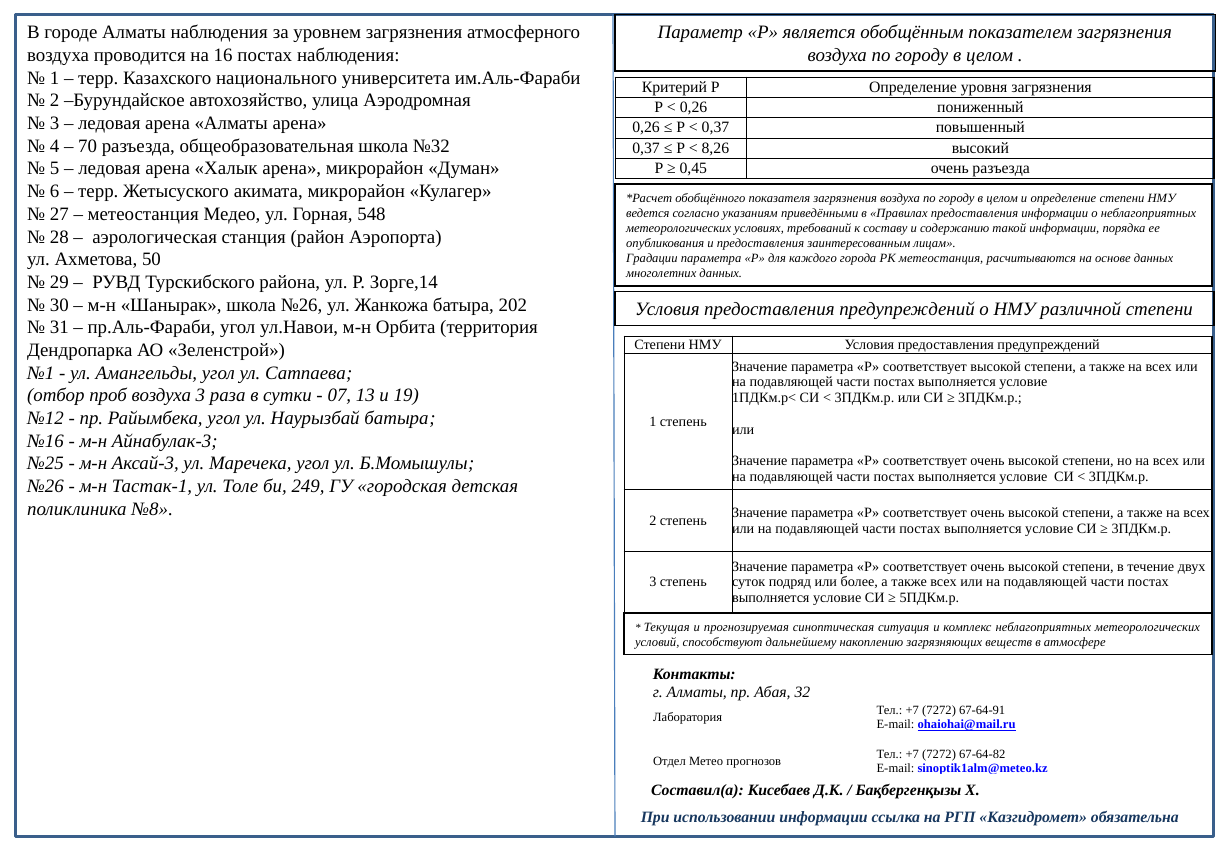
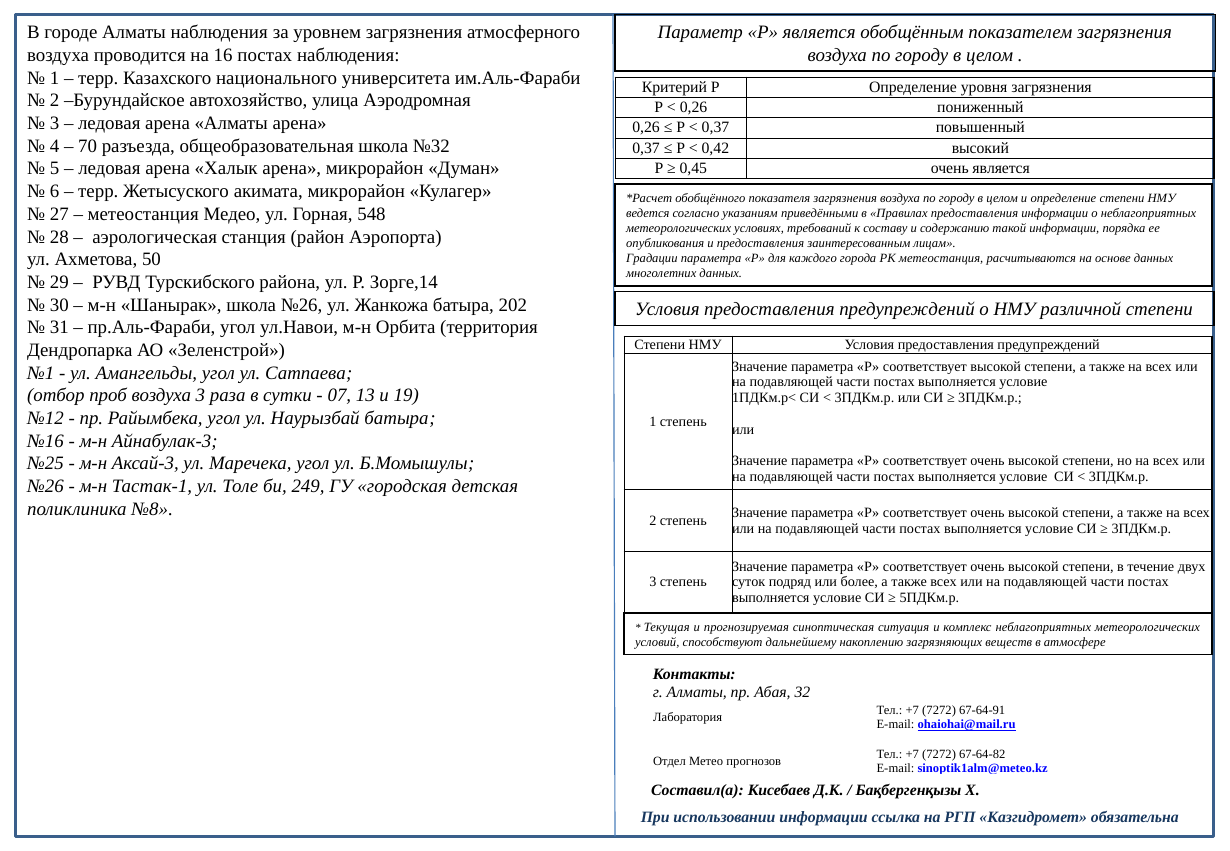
8,26: 8,26 -> 0,42
очень разъезда: разъезда -> является
